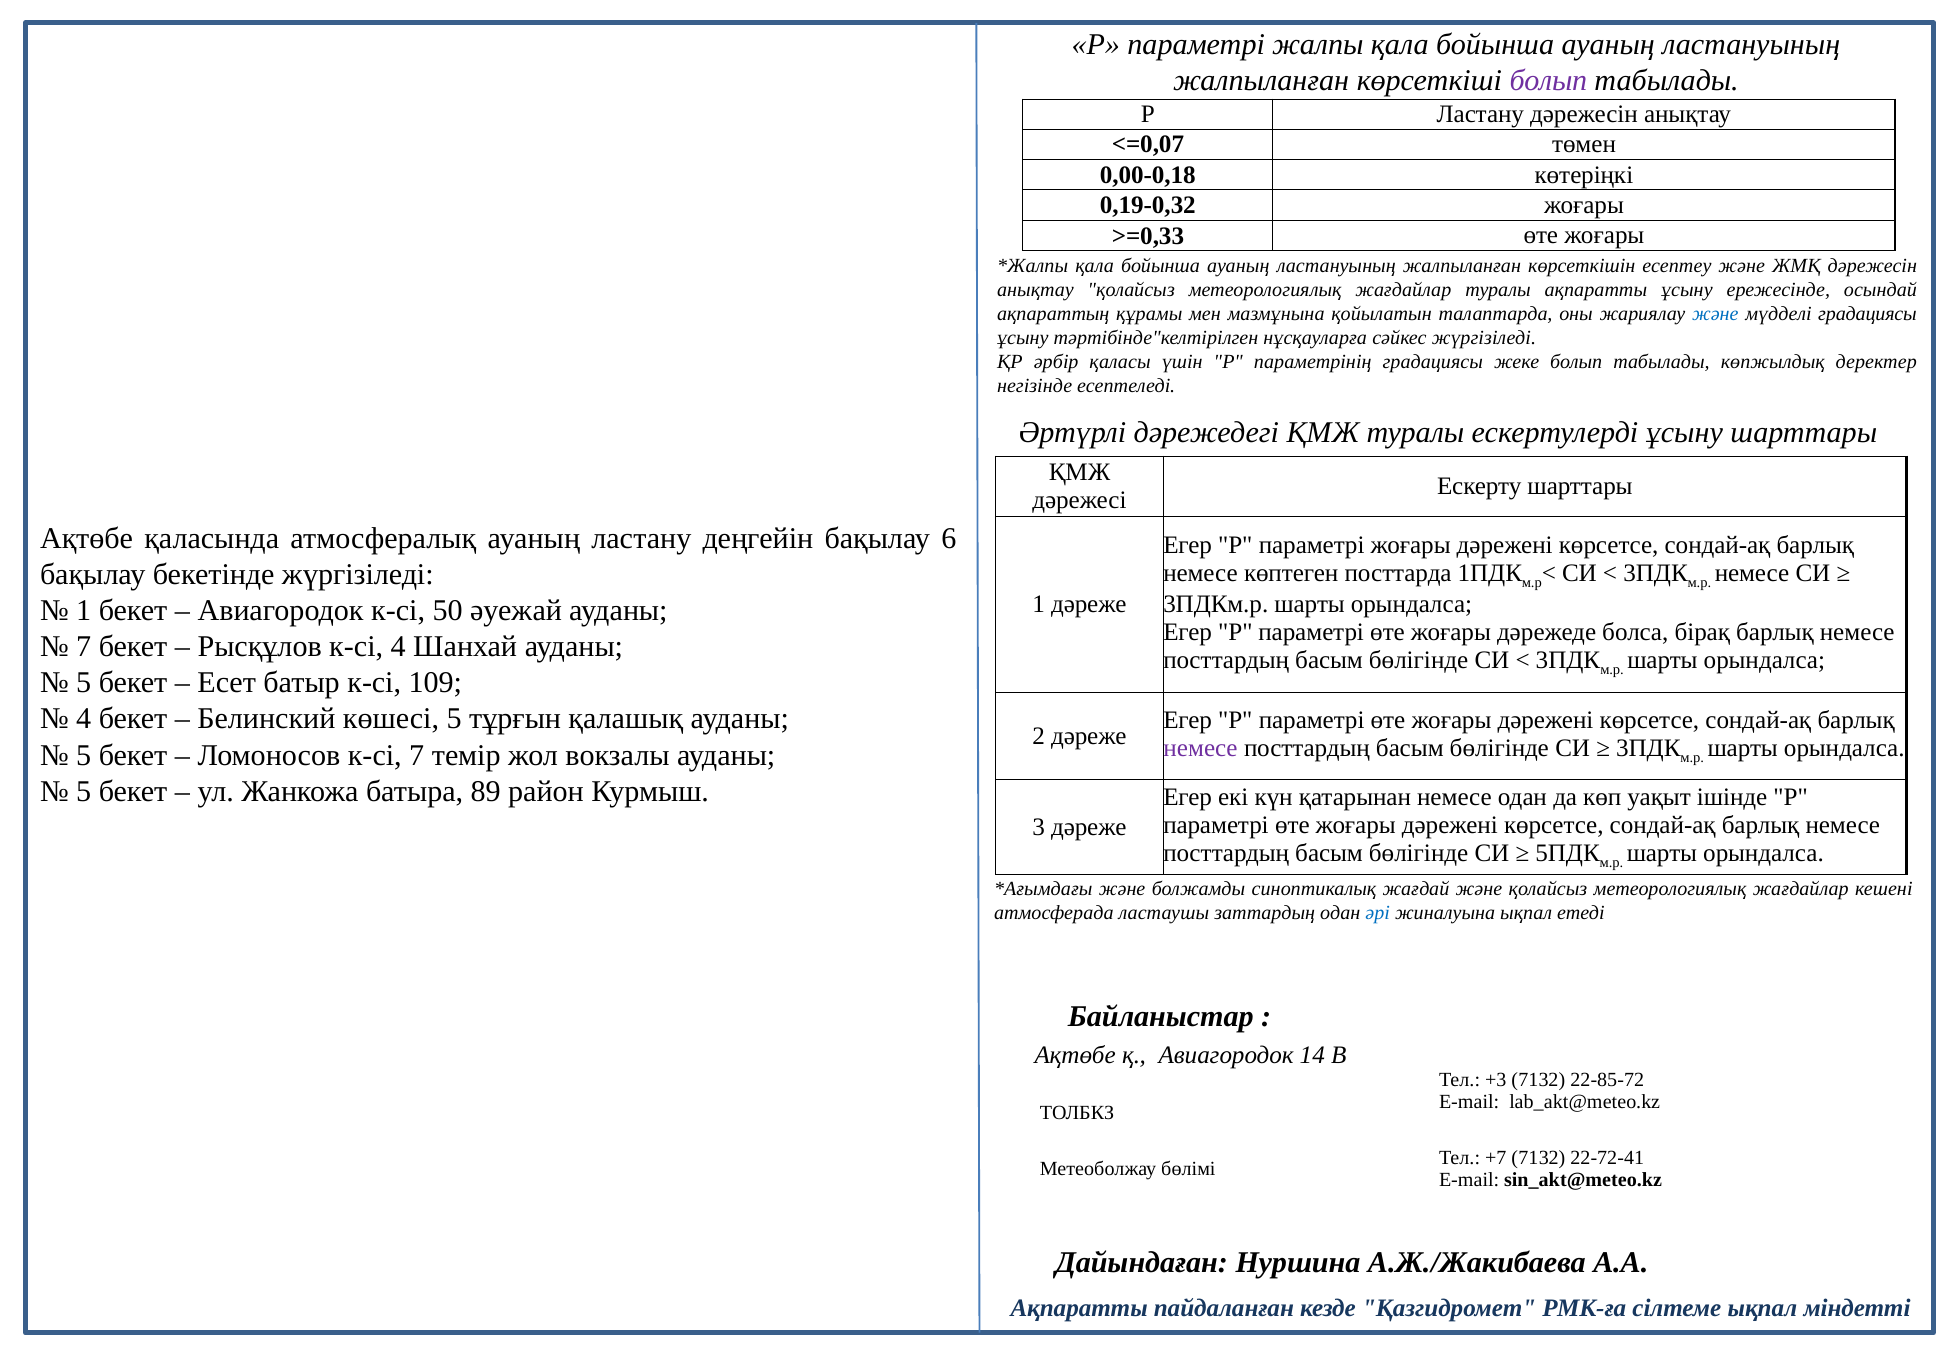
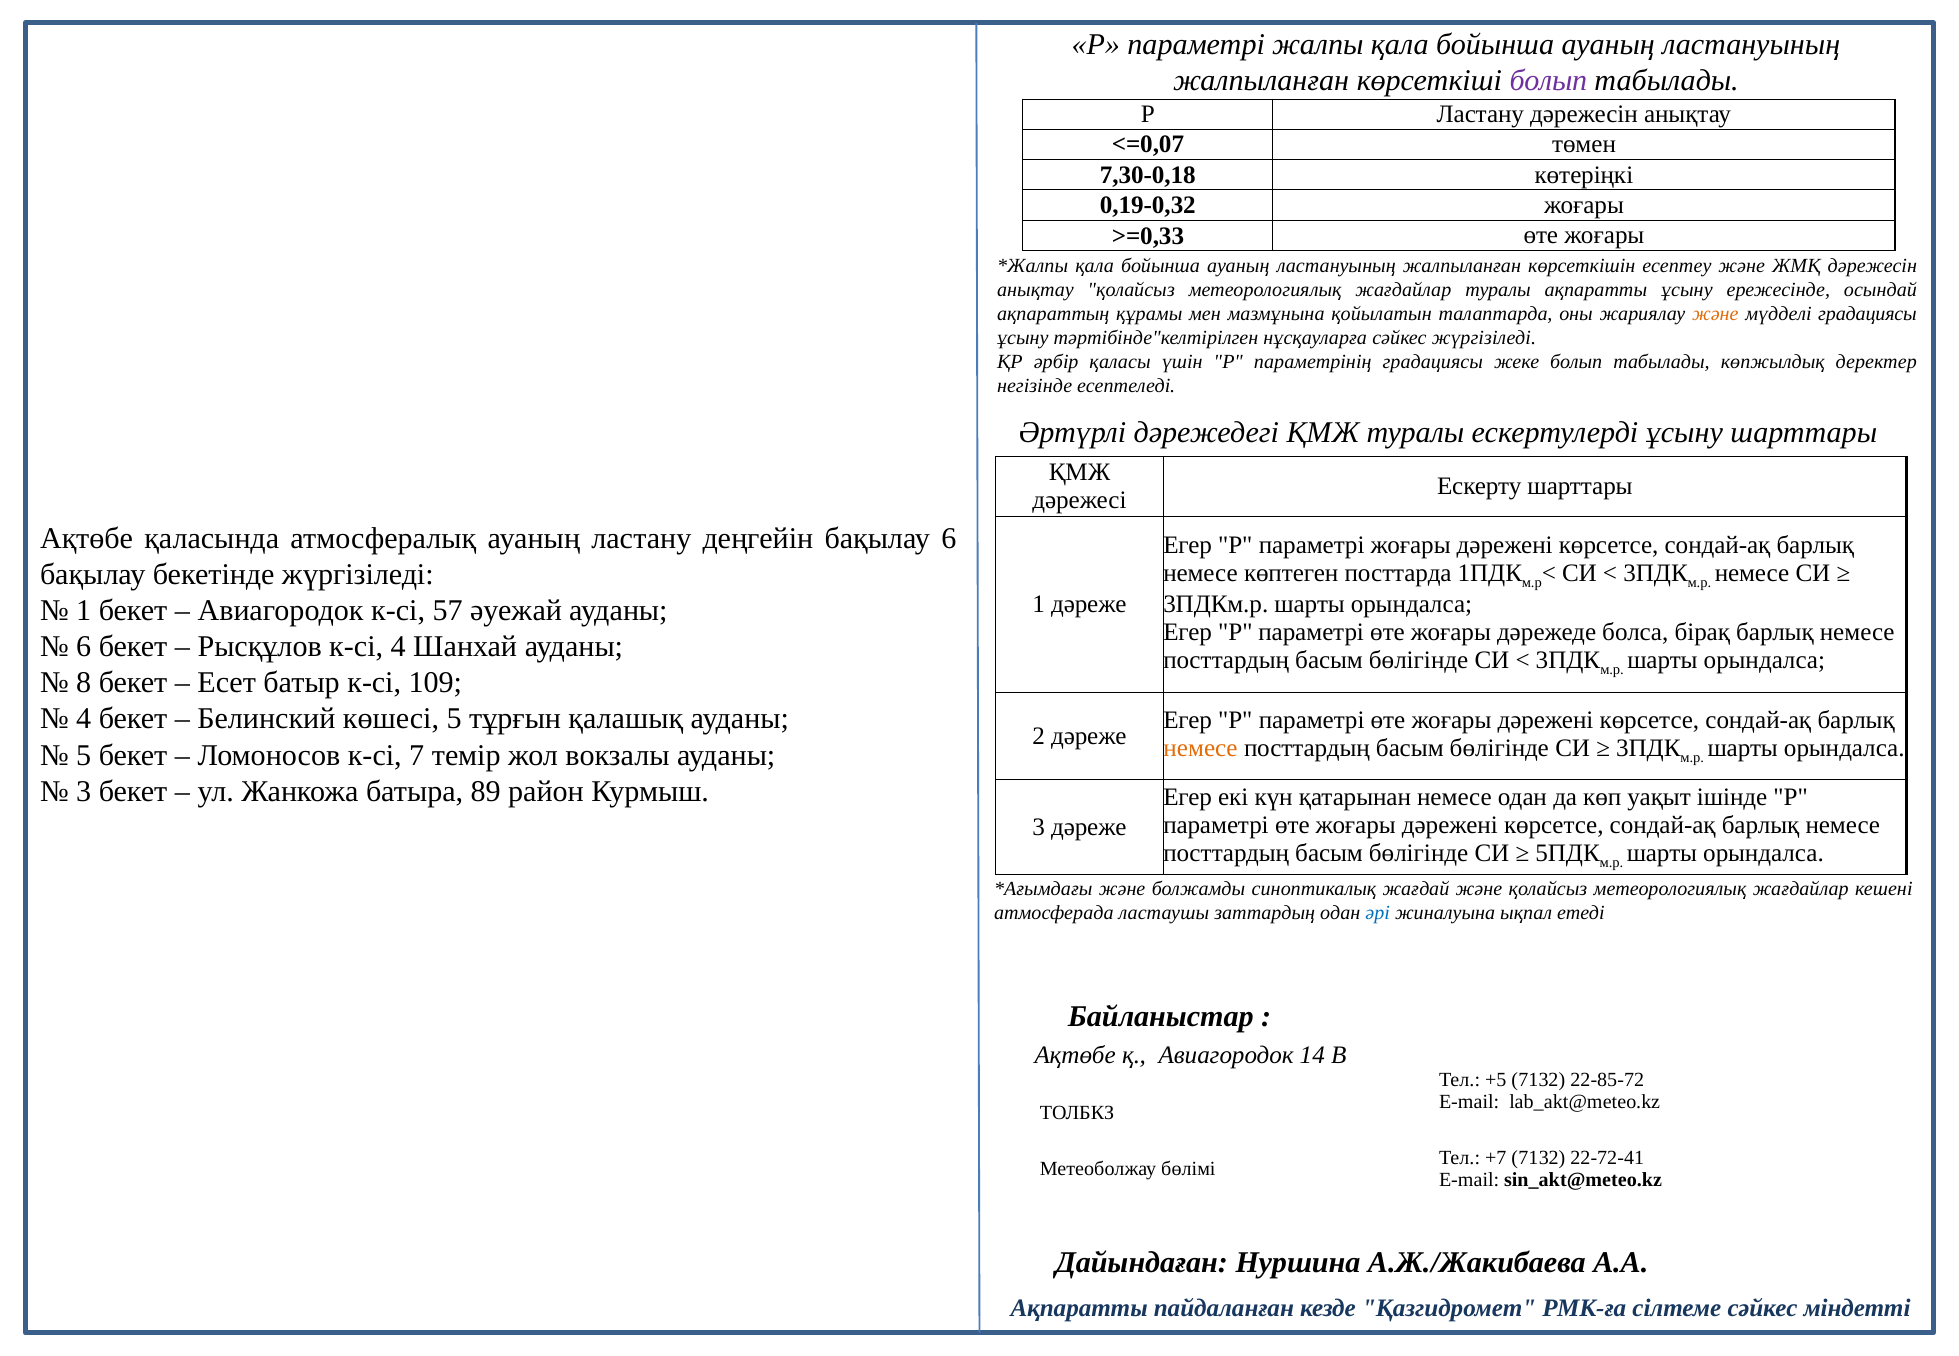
0,00-0,18: 0,00-0,18 -> 7,30-0,18
және at (1715, 314) colour: blue -> orange
50: 50 -> 57
7 at (84, 647): 7 -> 6
5 at (84, 683): 5 -> 8
немесе at (1200, 748) colour: purple -> orange
5 at (84, 791): 5 -> 3
+3: +3 -> +5
сілтеме ықпал: ықпал -> сәйкес
